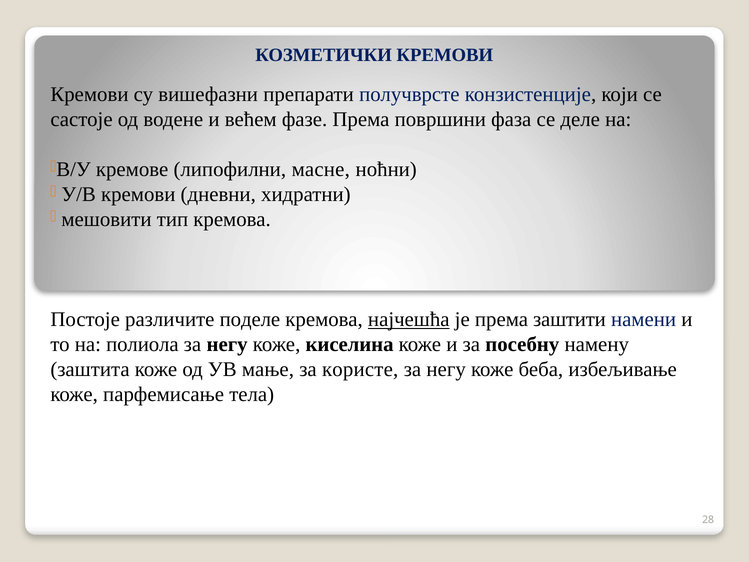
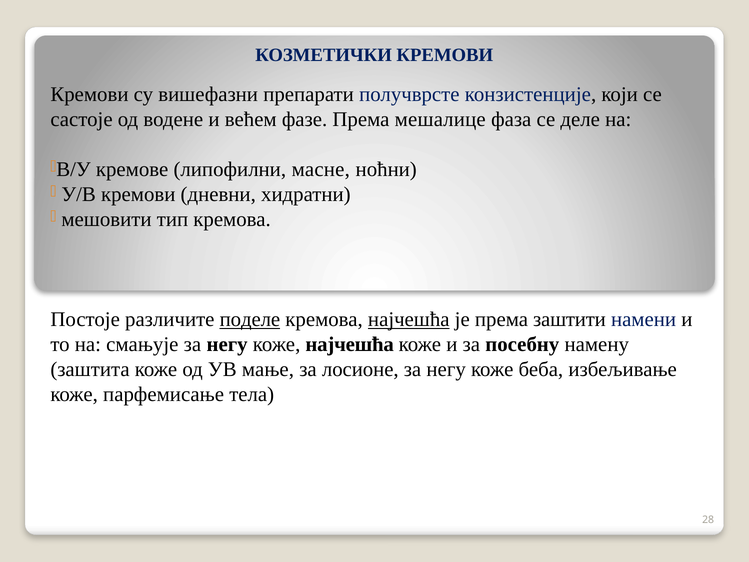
површини: површини -> мешалице
поделе underline: none -> present
полиола: полиола -> смањује
коже киселина: киселина -> најчешћа
користе: користе -> лосионе
